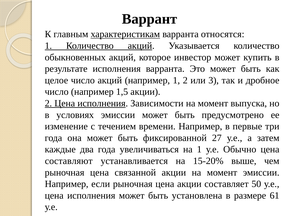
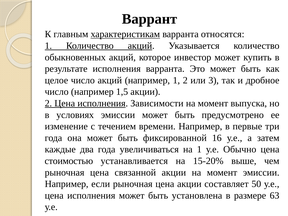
27: 27 -> 16
составляют: составляют -> стоимостью
61: 61 -> 63
